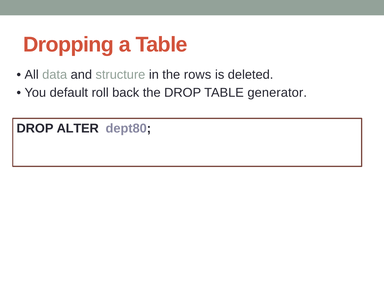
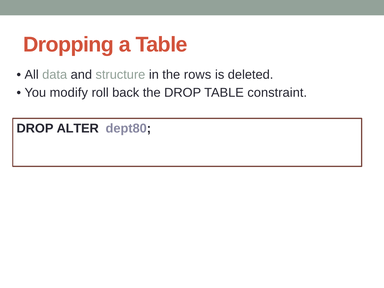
default: default -> modify
generator: generator -> constraint
